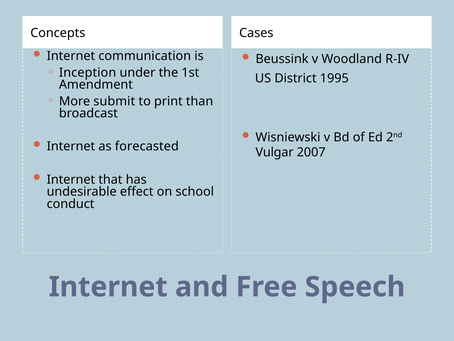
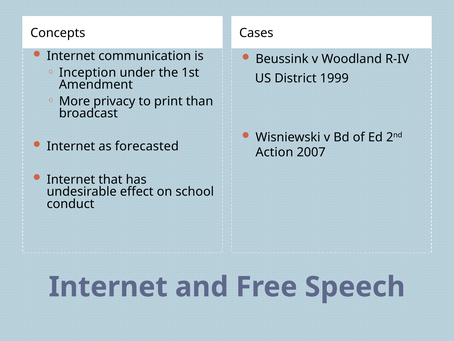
1995: 1995 -> 1999
submit: submit -> privacy
Vulgar: Vulgar -> Action
